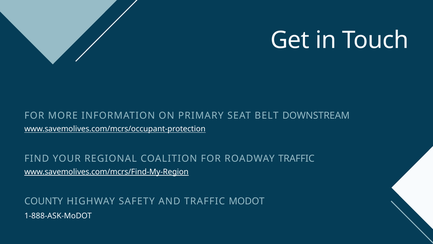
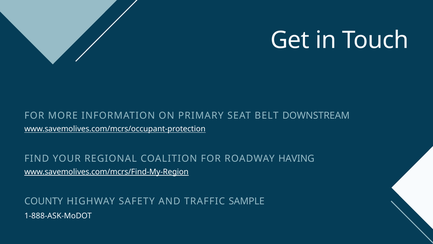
ROADWAY TRAFFIC: TRAFFIC -> HAVING
MODOT: MODOT -> SAMPLE
